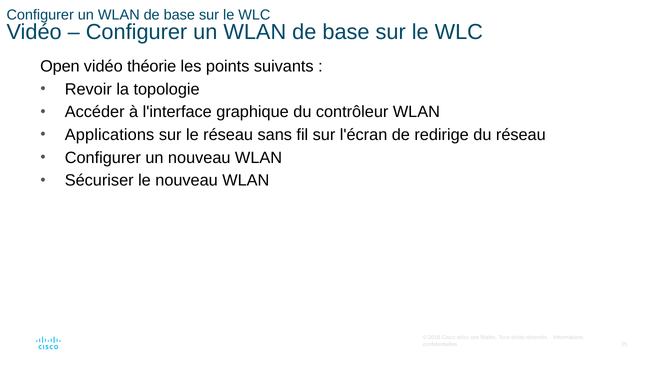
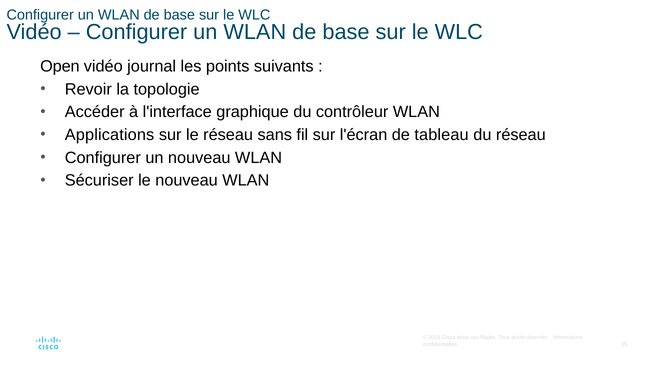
théorie: théorie -> journal
redirige: redirige -> tableau
